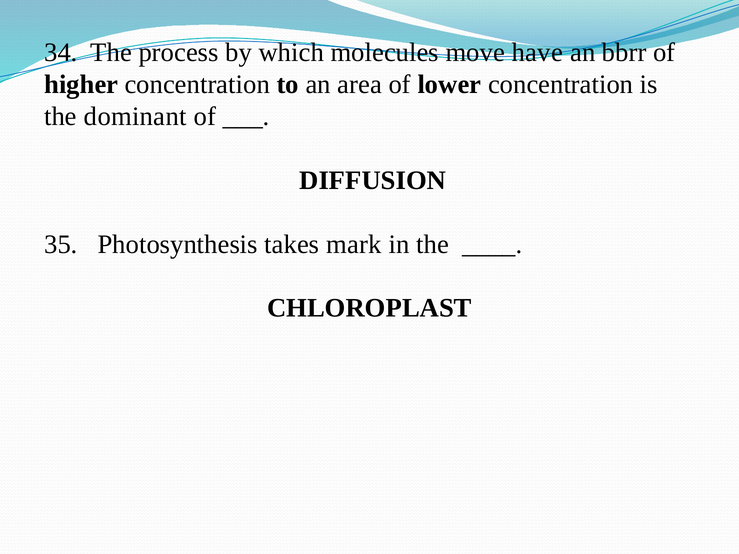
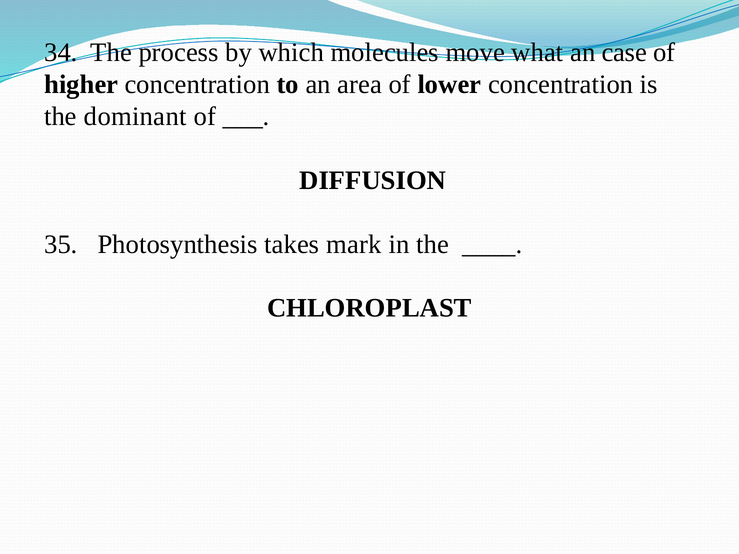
have: have -> what
bbrr: bbrr -> case
